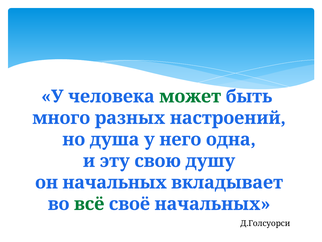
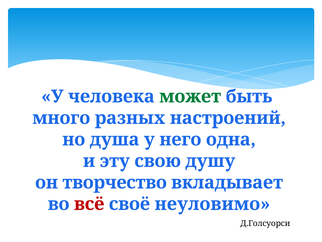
он начальных: начальных -> творчество
всё colour: green -> red
своё начальных: начальных -> неуловимо
